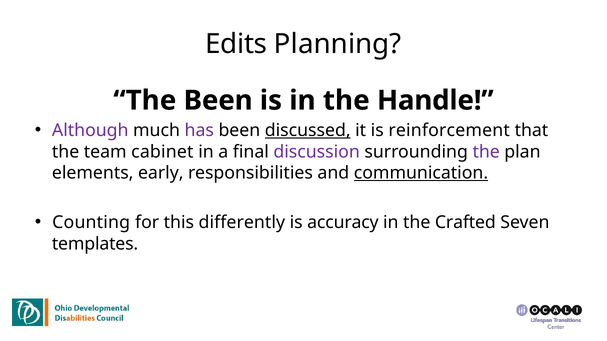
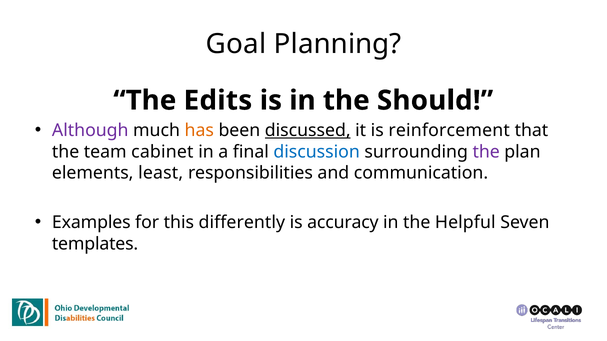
Edits: Edits -> Goal
The Been: Been -> Edits
Handle: Handle -> Should
has colour: purple -> orange
discussion colour: purple -> blue
early: early -> least
communication underline: present -> none
Counting: Counting -> Examples
Crafted: Crafted -> Helpful
